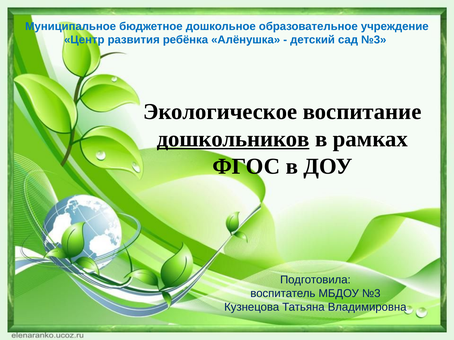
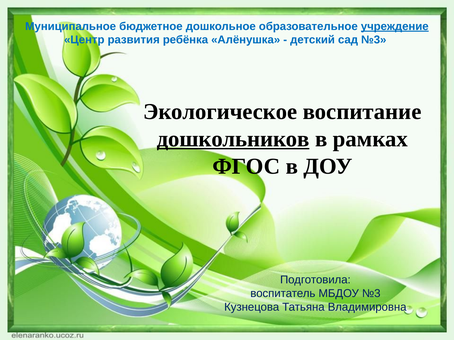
учреждение underline: none -> present
